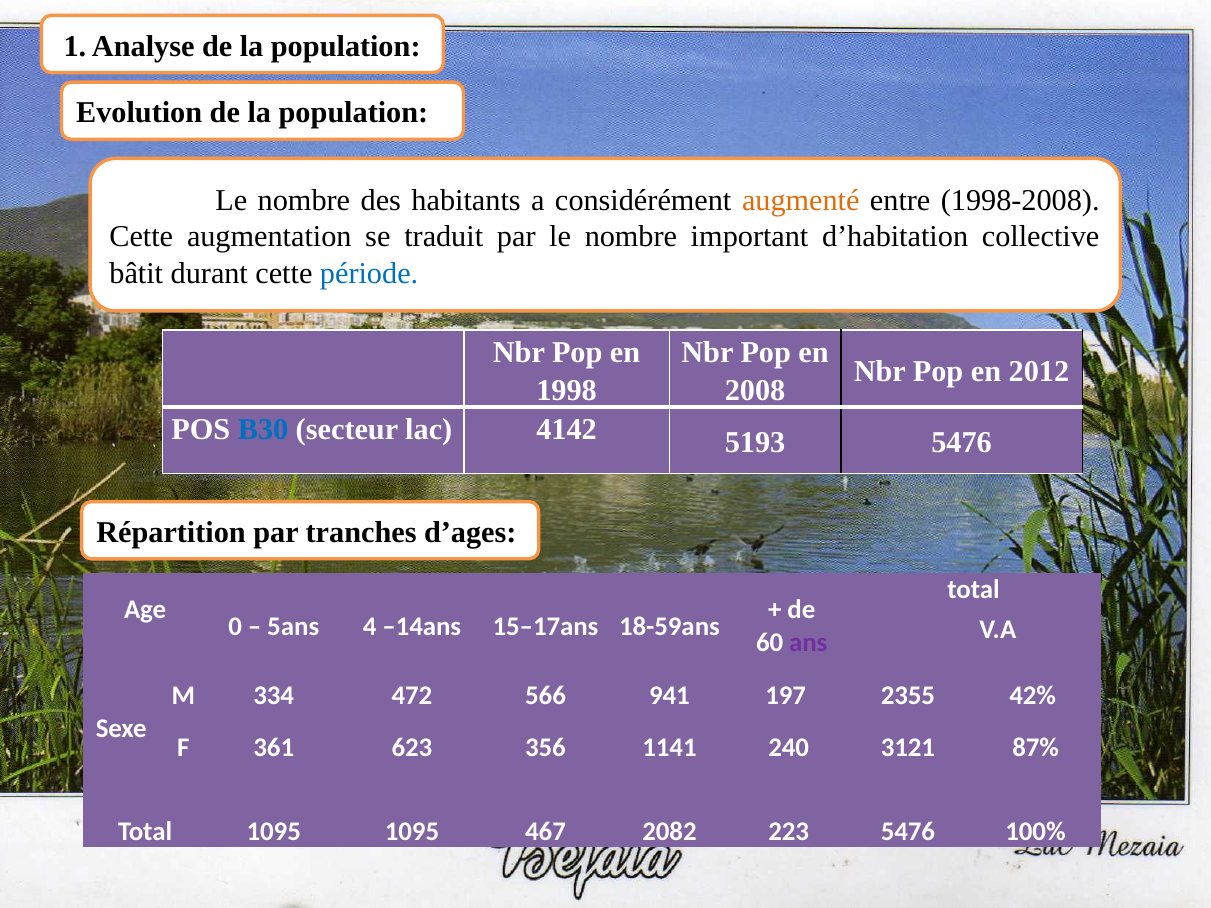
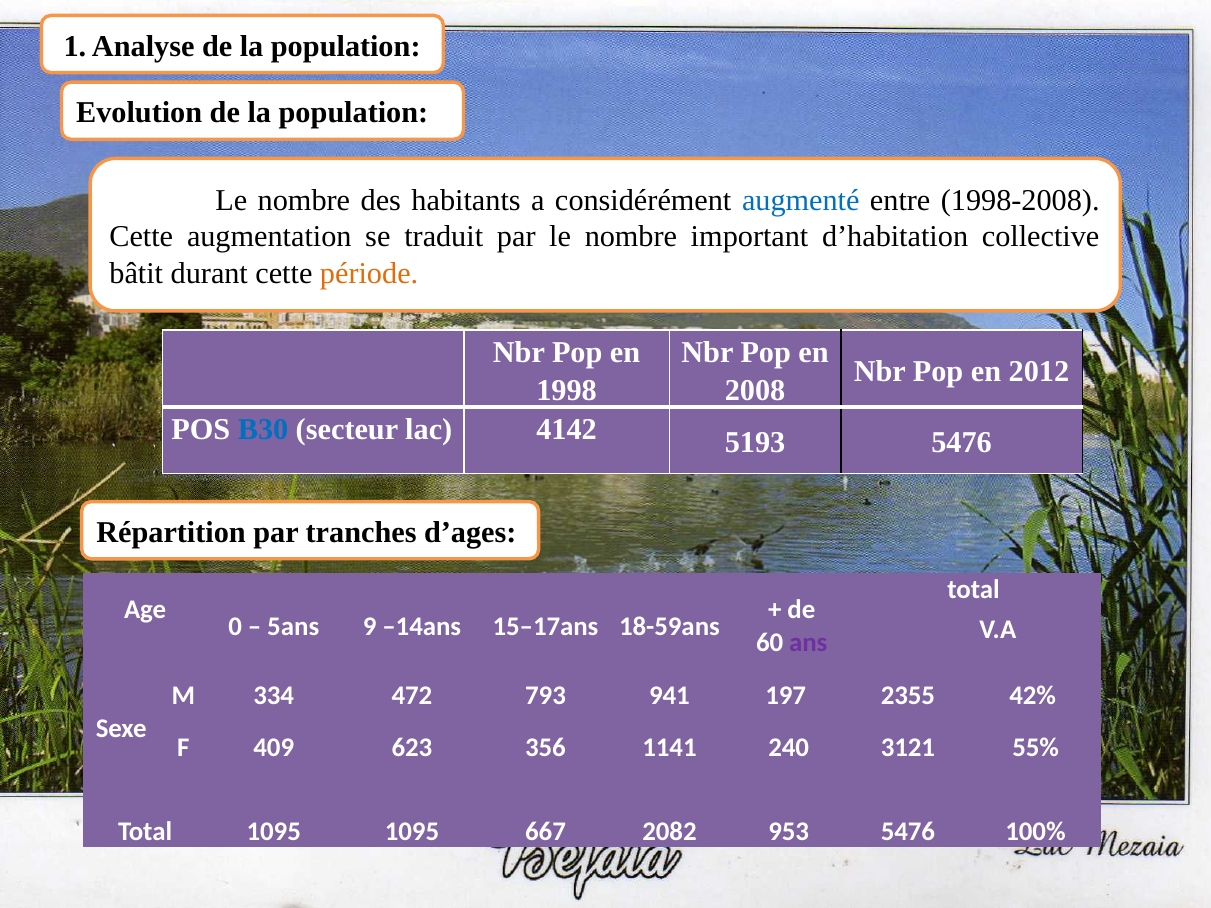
augmenté colour: orange -> blue
période colour: blue -> orange
4: 4 -> 9
566: 566 -> 793
361: 361 -> 409
87%: 87% -> 55%
467: 467 -> 667
223: 223 -> 953
